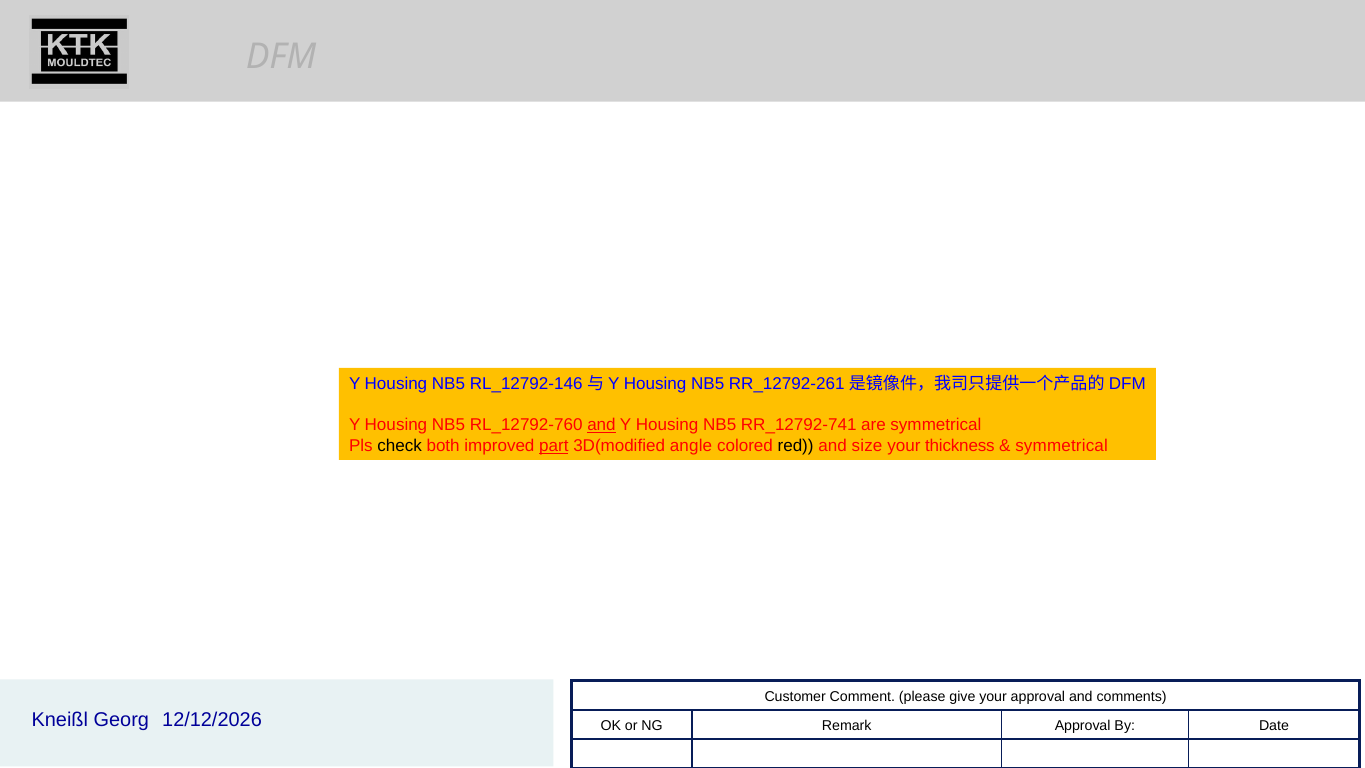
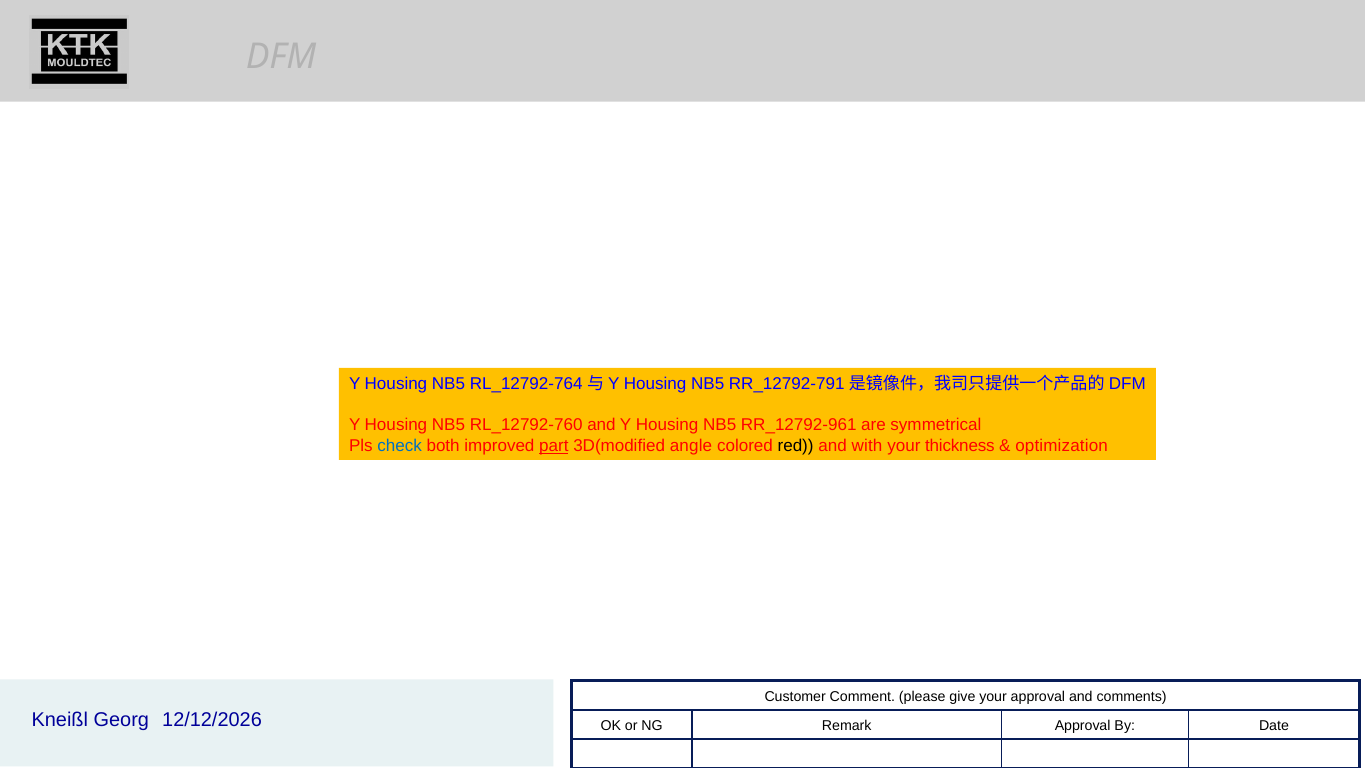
RL_12792-146: RL_12792-146 -> RL_12792-764
RR_12792-261: RR_12792-261 -> RR_12792-791
and at (601, 425) underline: present -> none
RR_12792-741: RR_12792-741 -> RR_12792-961
check colour: black -> blue
size: size -> with
symmetrical at (1062, 446): symmetrical -> optimization
